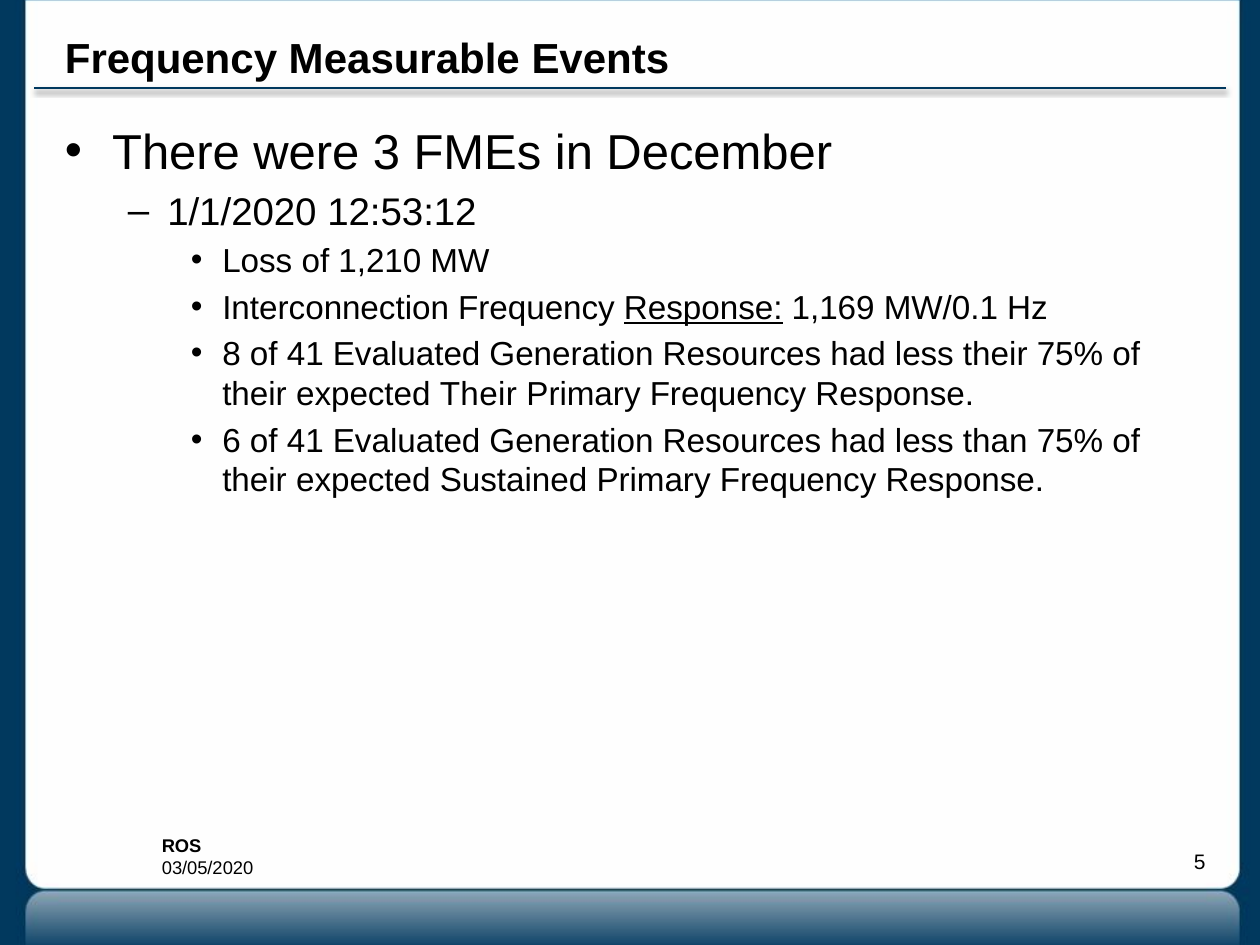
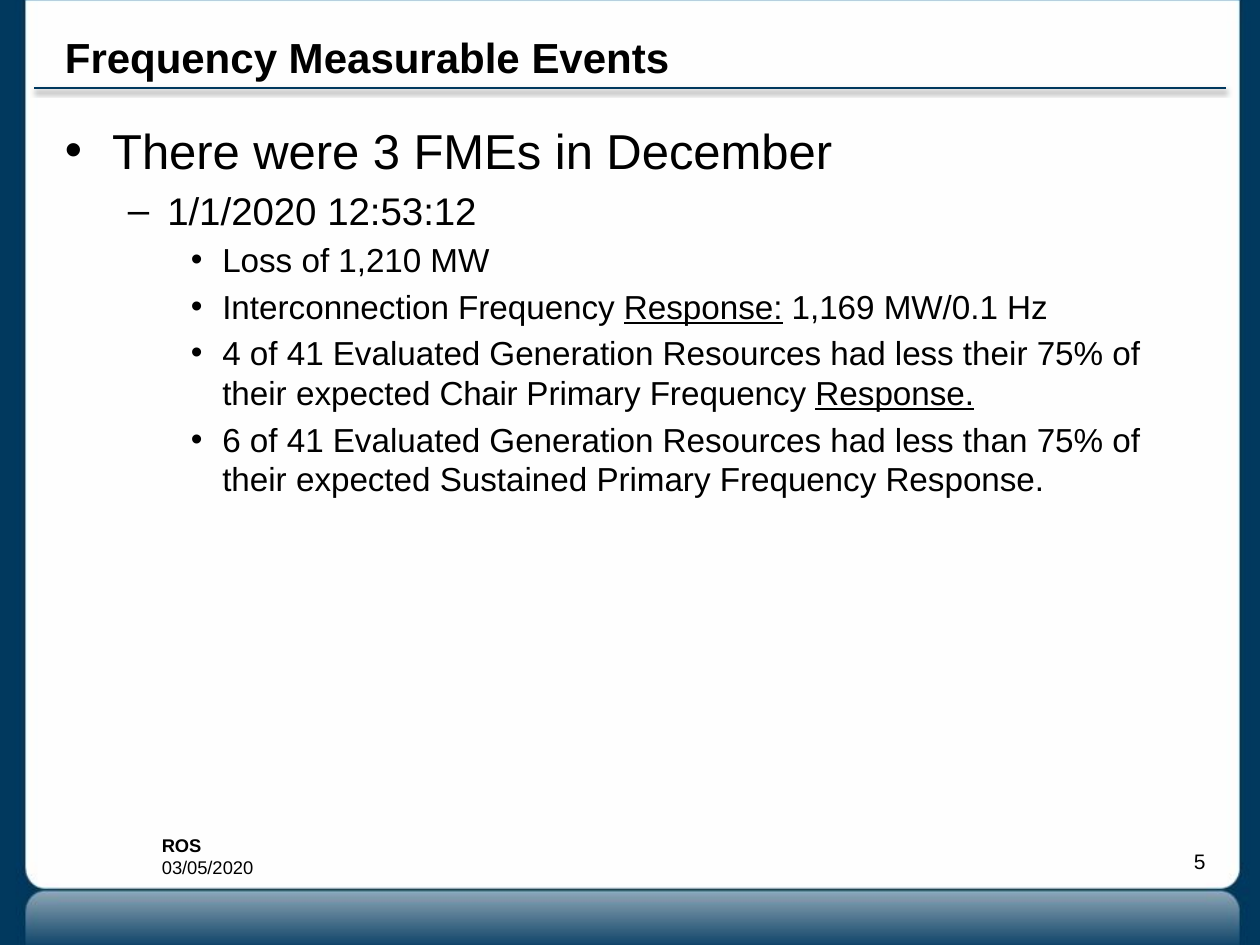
8: 8 -> 4
expected Their: Their -> Chair
Response at (895, 395) underline: none -> present
